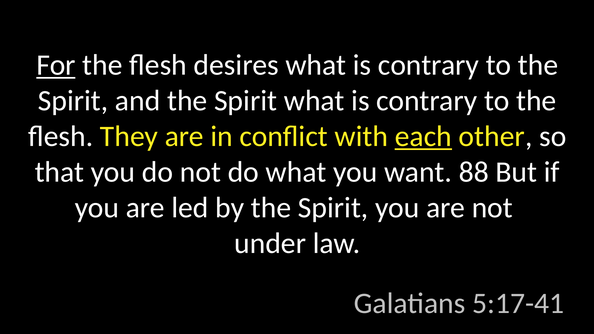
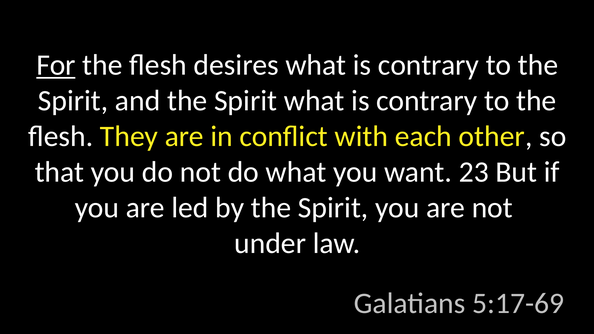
each underline: present -> none
88: 88 -> 23
5:17-41: 5:17-41 -> 5:17-69
